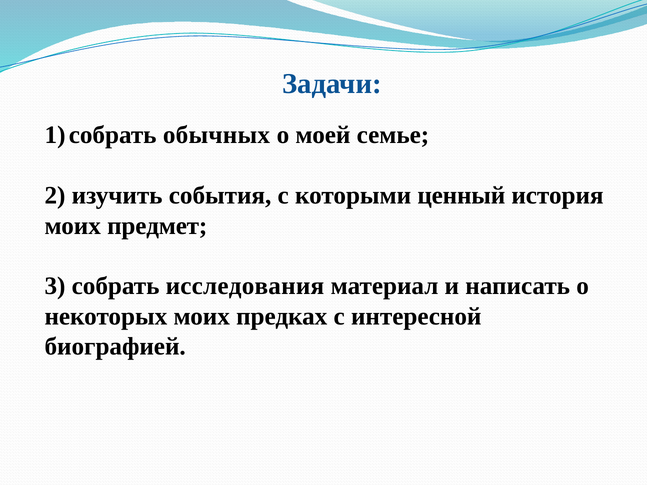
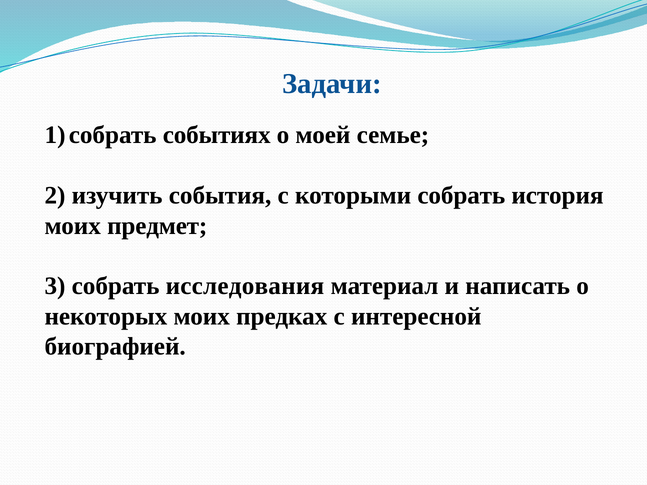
обычных: обычных -> событиях
которыми ценный: ценный -> собрать
